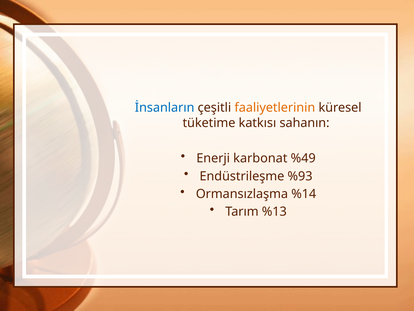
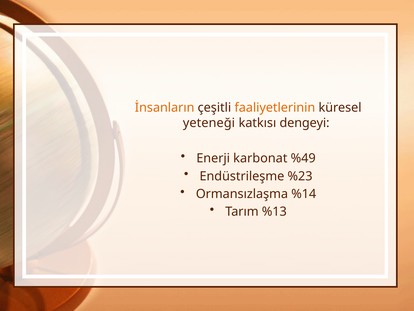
İnsanların colour: blue -> orange
tüketime: tüketime -> yeteneği
sahanın: sahanın -> dengeyi
%93: %93 -> %23
